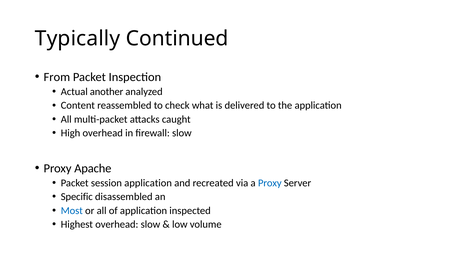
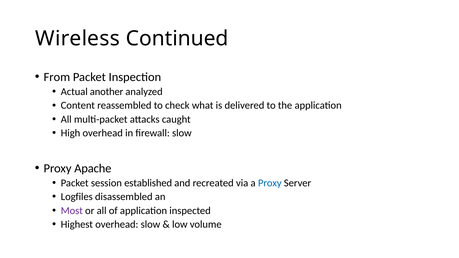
Typically: Typically -> Wireless
session application: application -> established
Specific: Specific -> Logfiles
Most colour: blue -> purple
